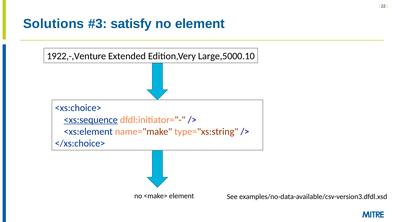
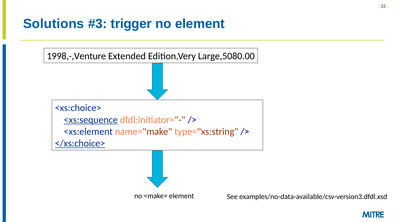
satisfy: satisfy -> trigger
1922,-,Venture: 1922,-,Venture -> 1998,-,Venture
Large,5000.10: Large,5000.10 -> Large,5080.00
</xs:choice> underline: none -> present
